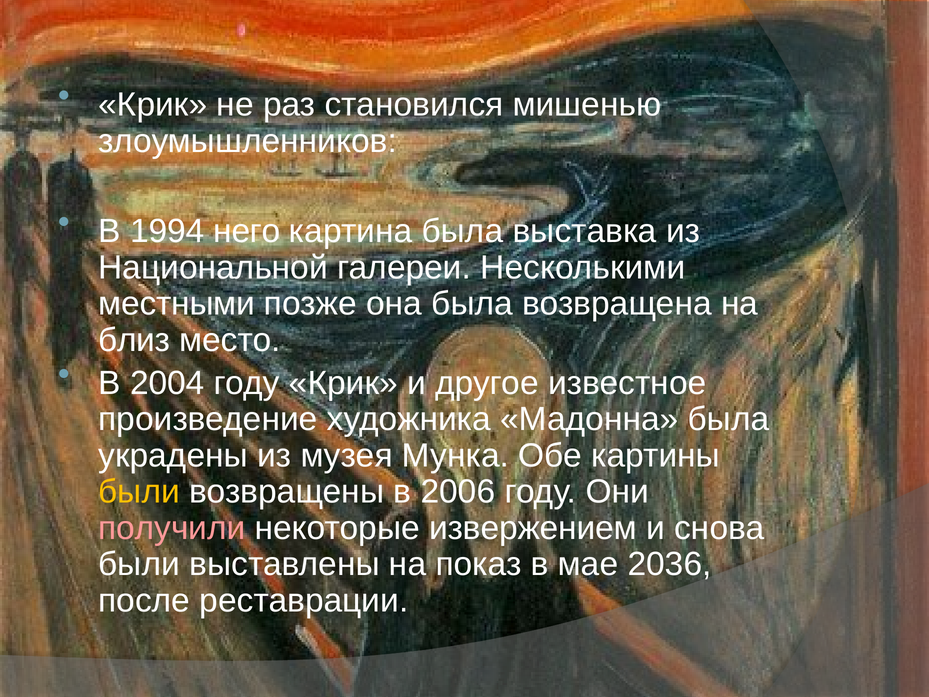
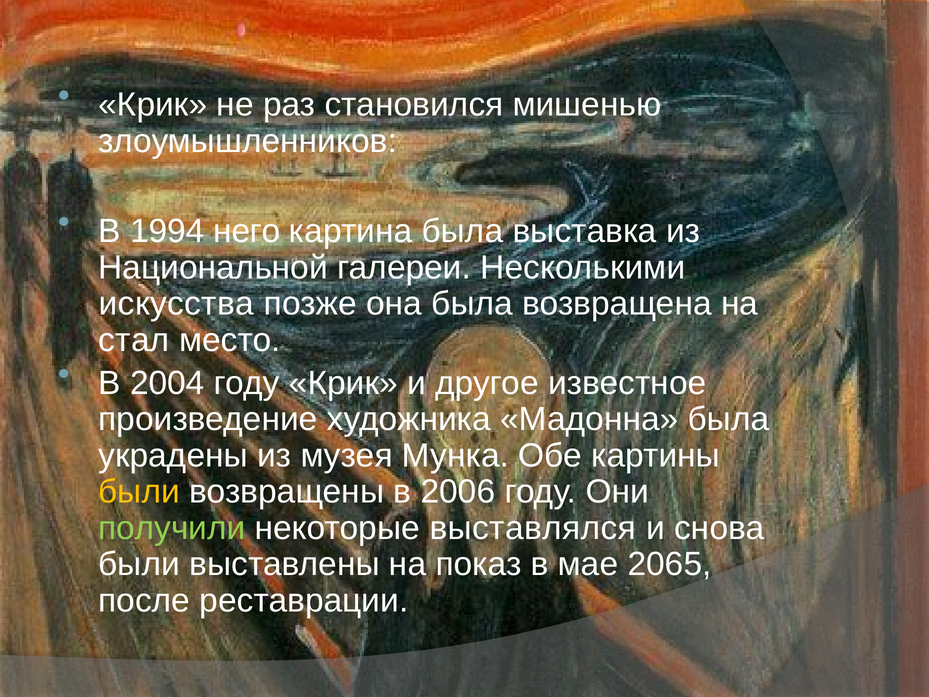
местными: местными -> искусства
близ: близ -> стал
получили colour: pink -> light green
извержением: извержением -> выставлялся
2036: 2036 -> 2065
